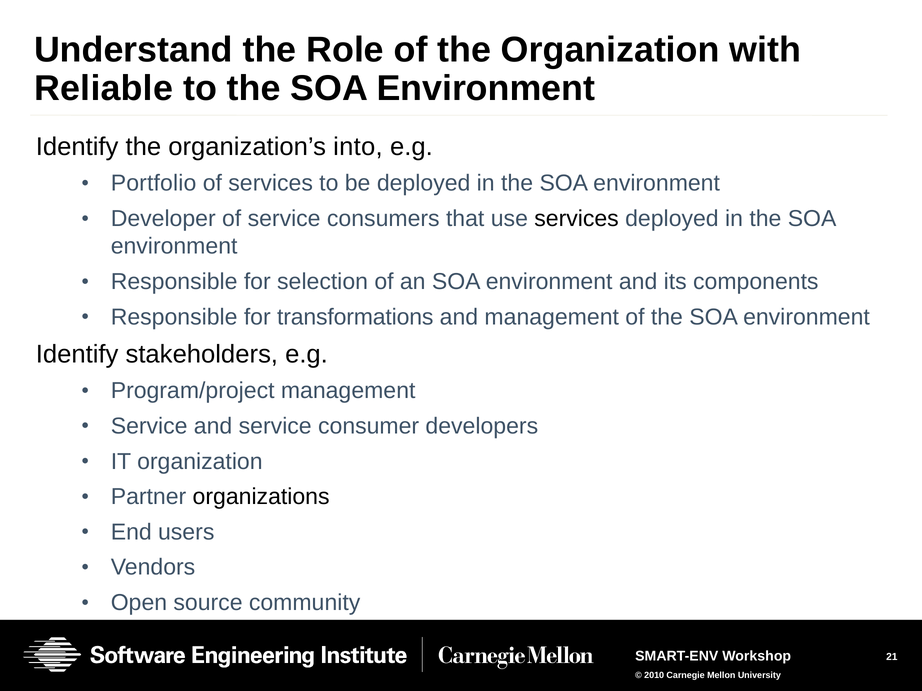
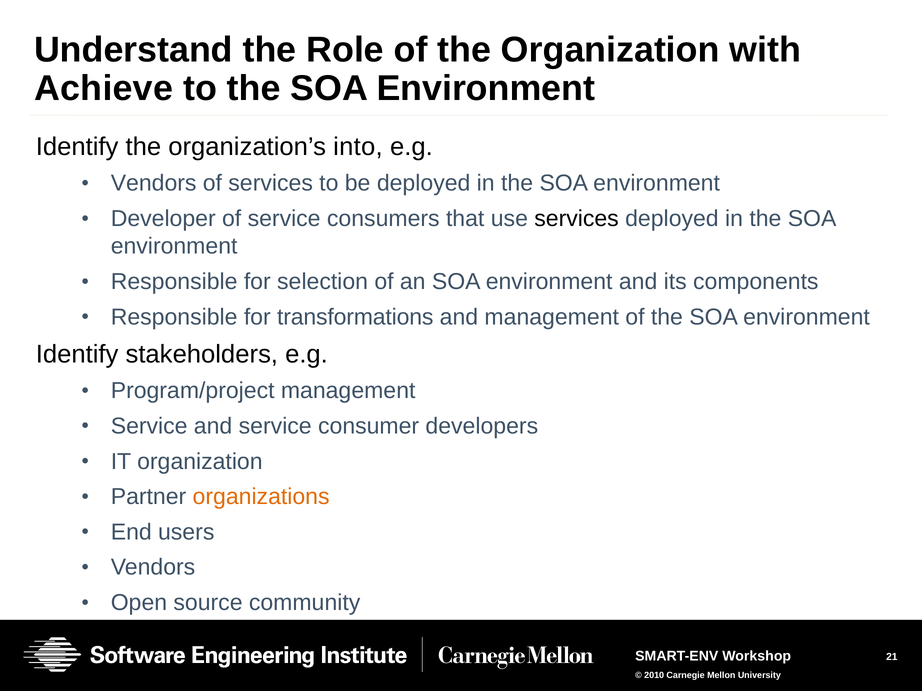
Reliable: Reliable -> Achieve
Portfolio at (154, 184): Portfolio -> Vendors
organizations colour: black -> orange
